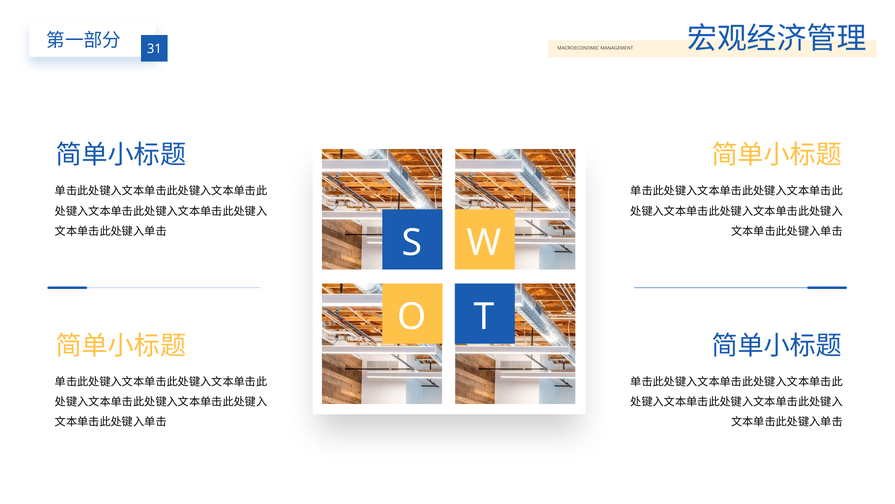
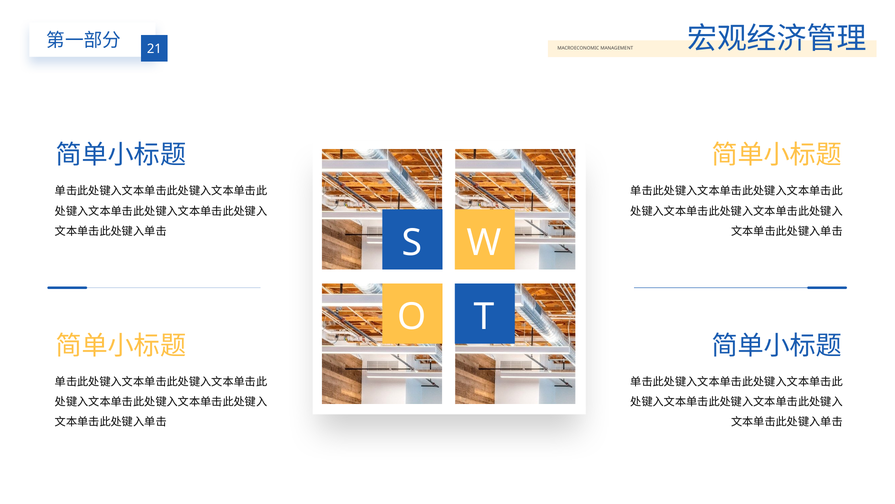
31: 31 -> 21
